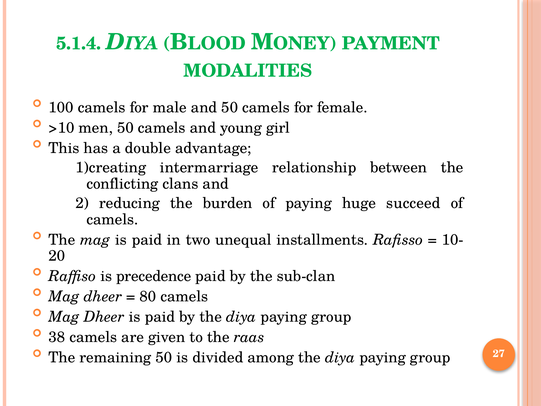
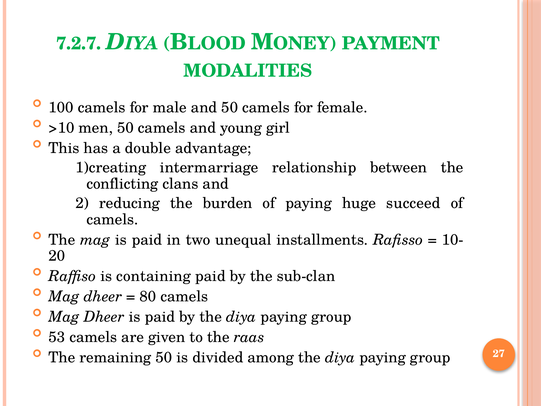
5.1.4: 5.1.4 -> 7.2.7
precedence: precedence -> containing
38: 38 -> 53
